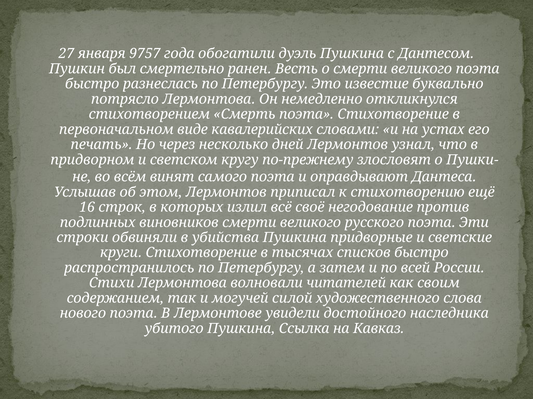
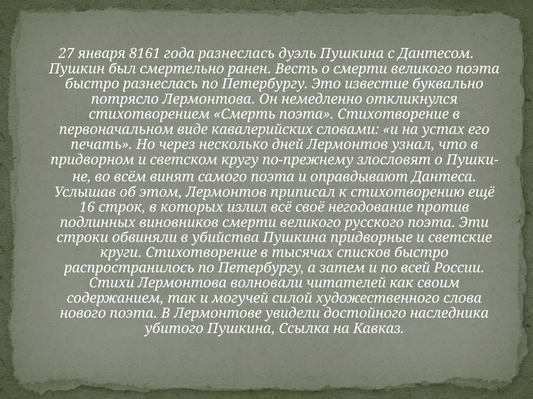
9757: 9757 -> 8161
года обогатили: обогатили -> разнеслась
